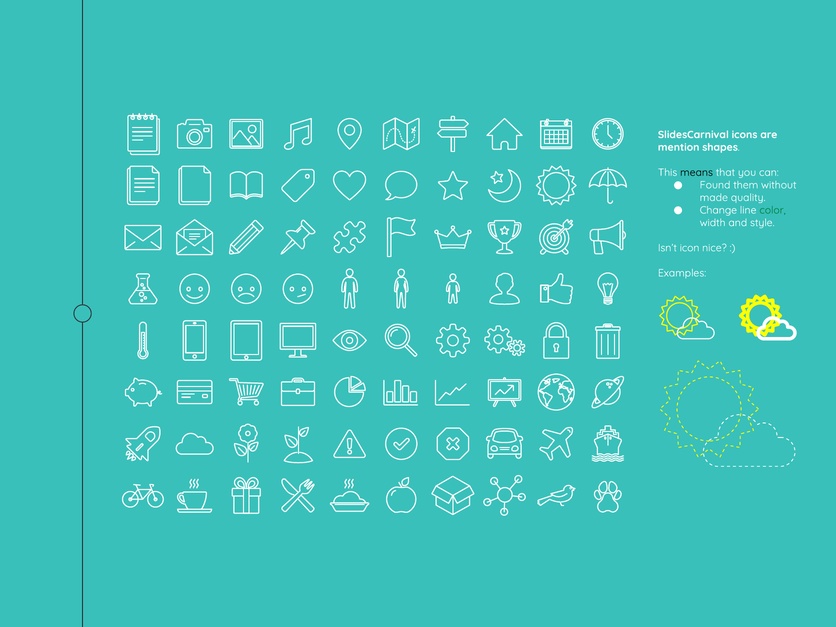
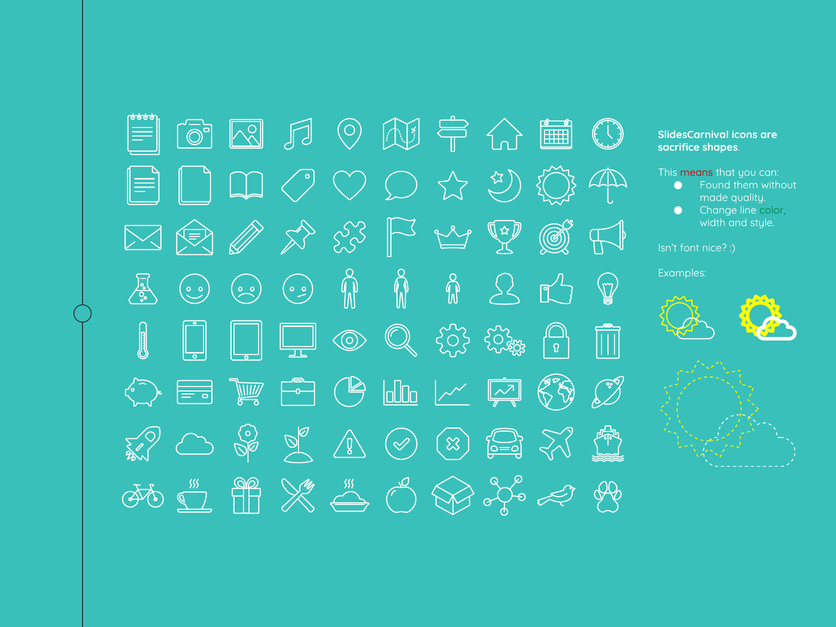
mention: mention -> sacrifice
means colour: black -> red
icon: icon -> font
